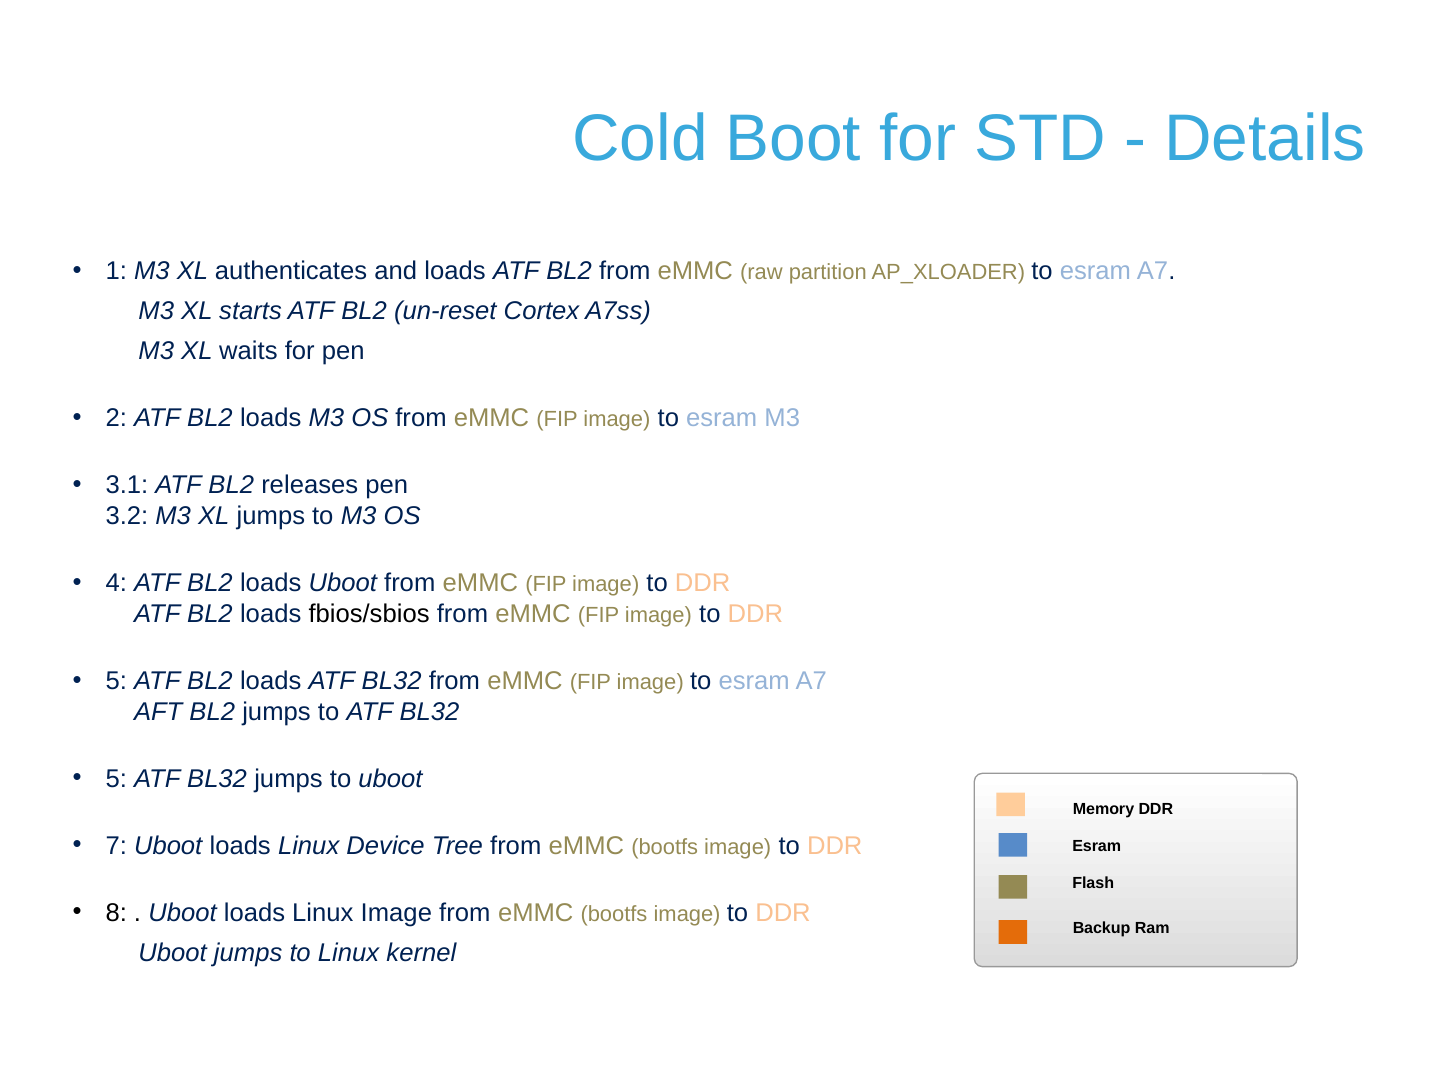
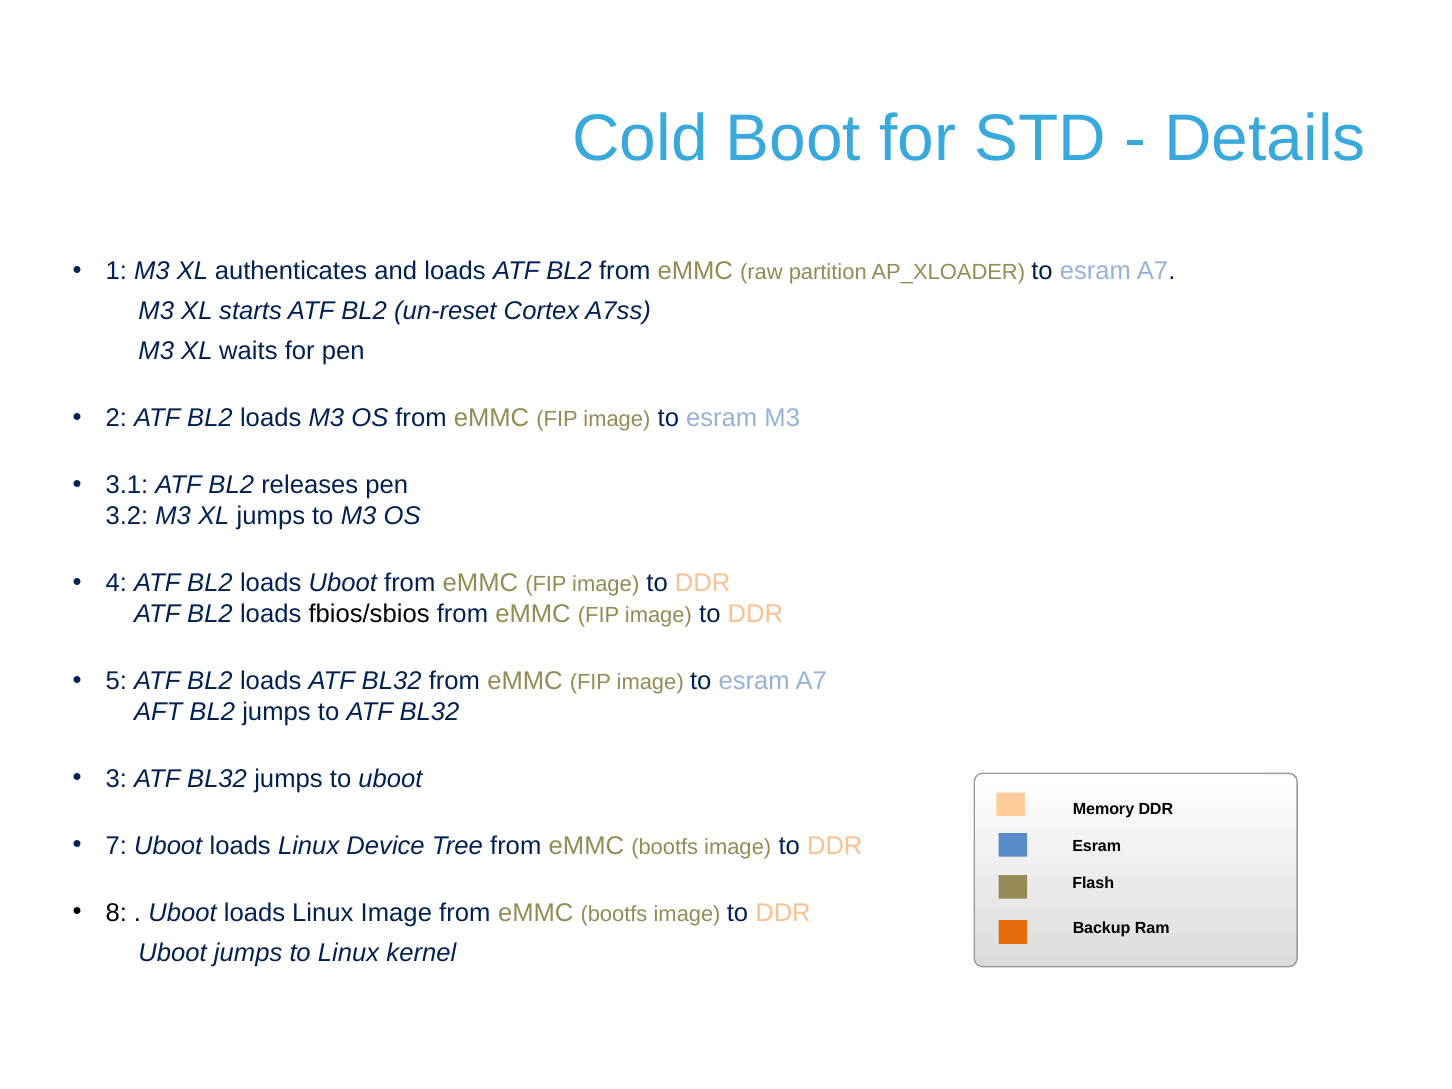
5 at (116, 779): 5 -> 3
